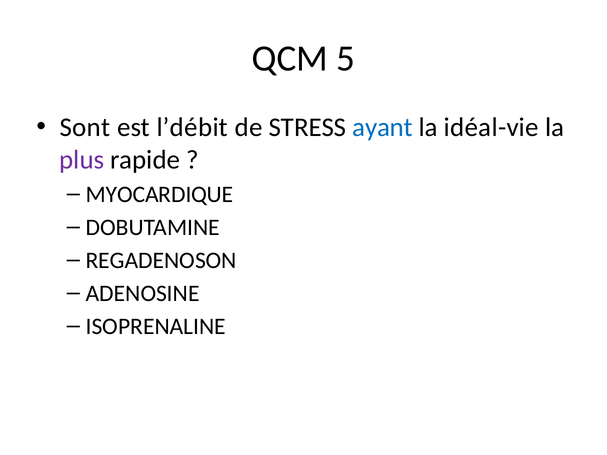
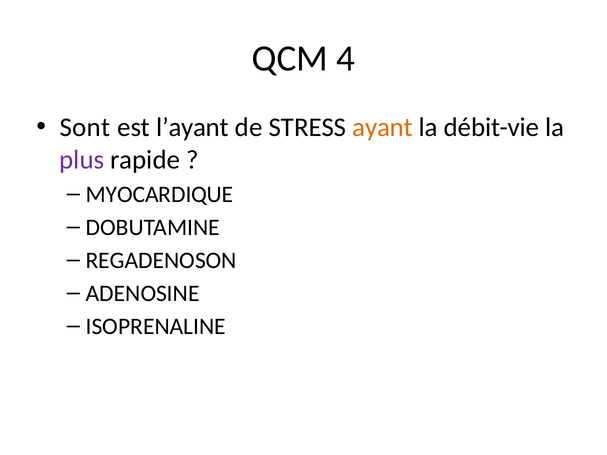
5: 5 -> 4
l’débit: l’débit -> l’ayant
ayant colour: blue -> orange
idéal-vie: idéal-vie -> débit-vie
